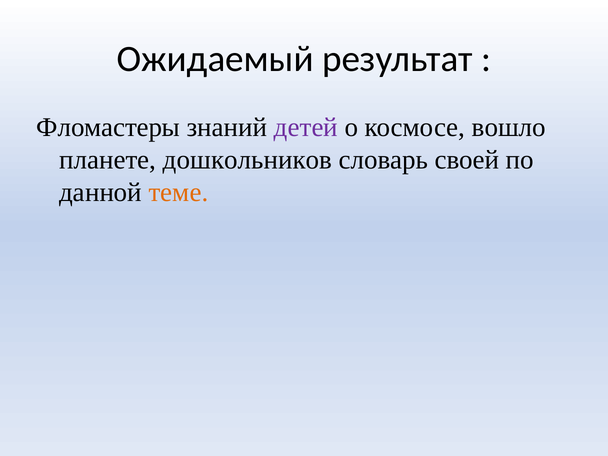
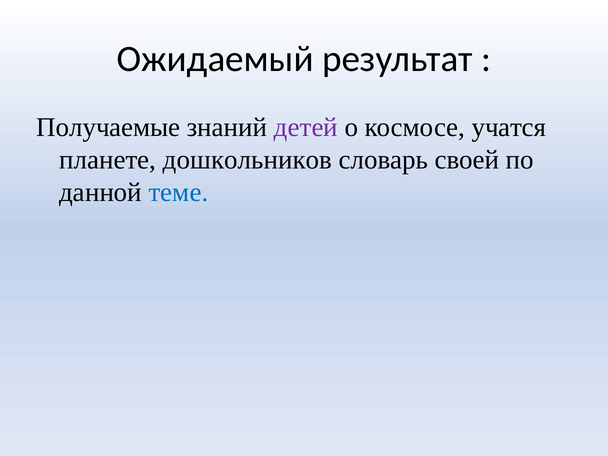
Фломастеры: Фломастеры -> Получаемые
вошло: вошло -> учатся
теме colour: orange -> blue
